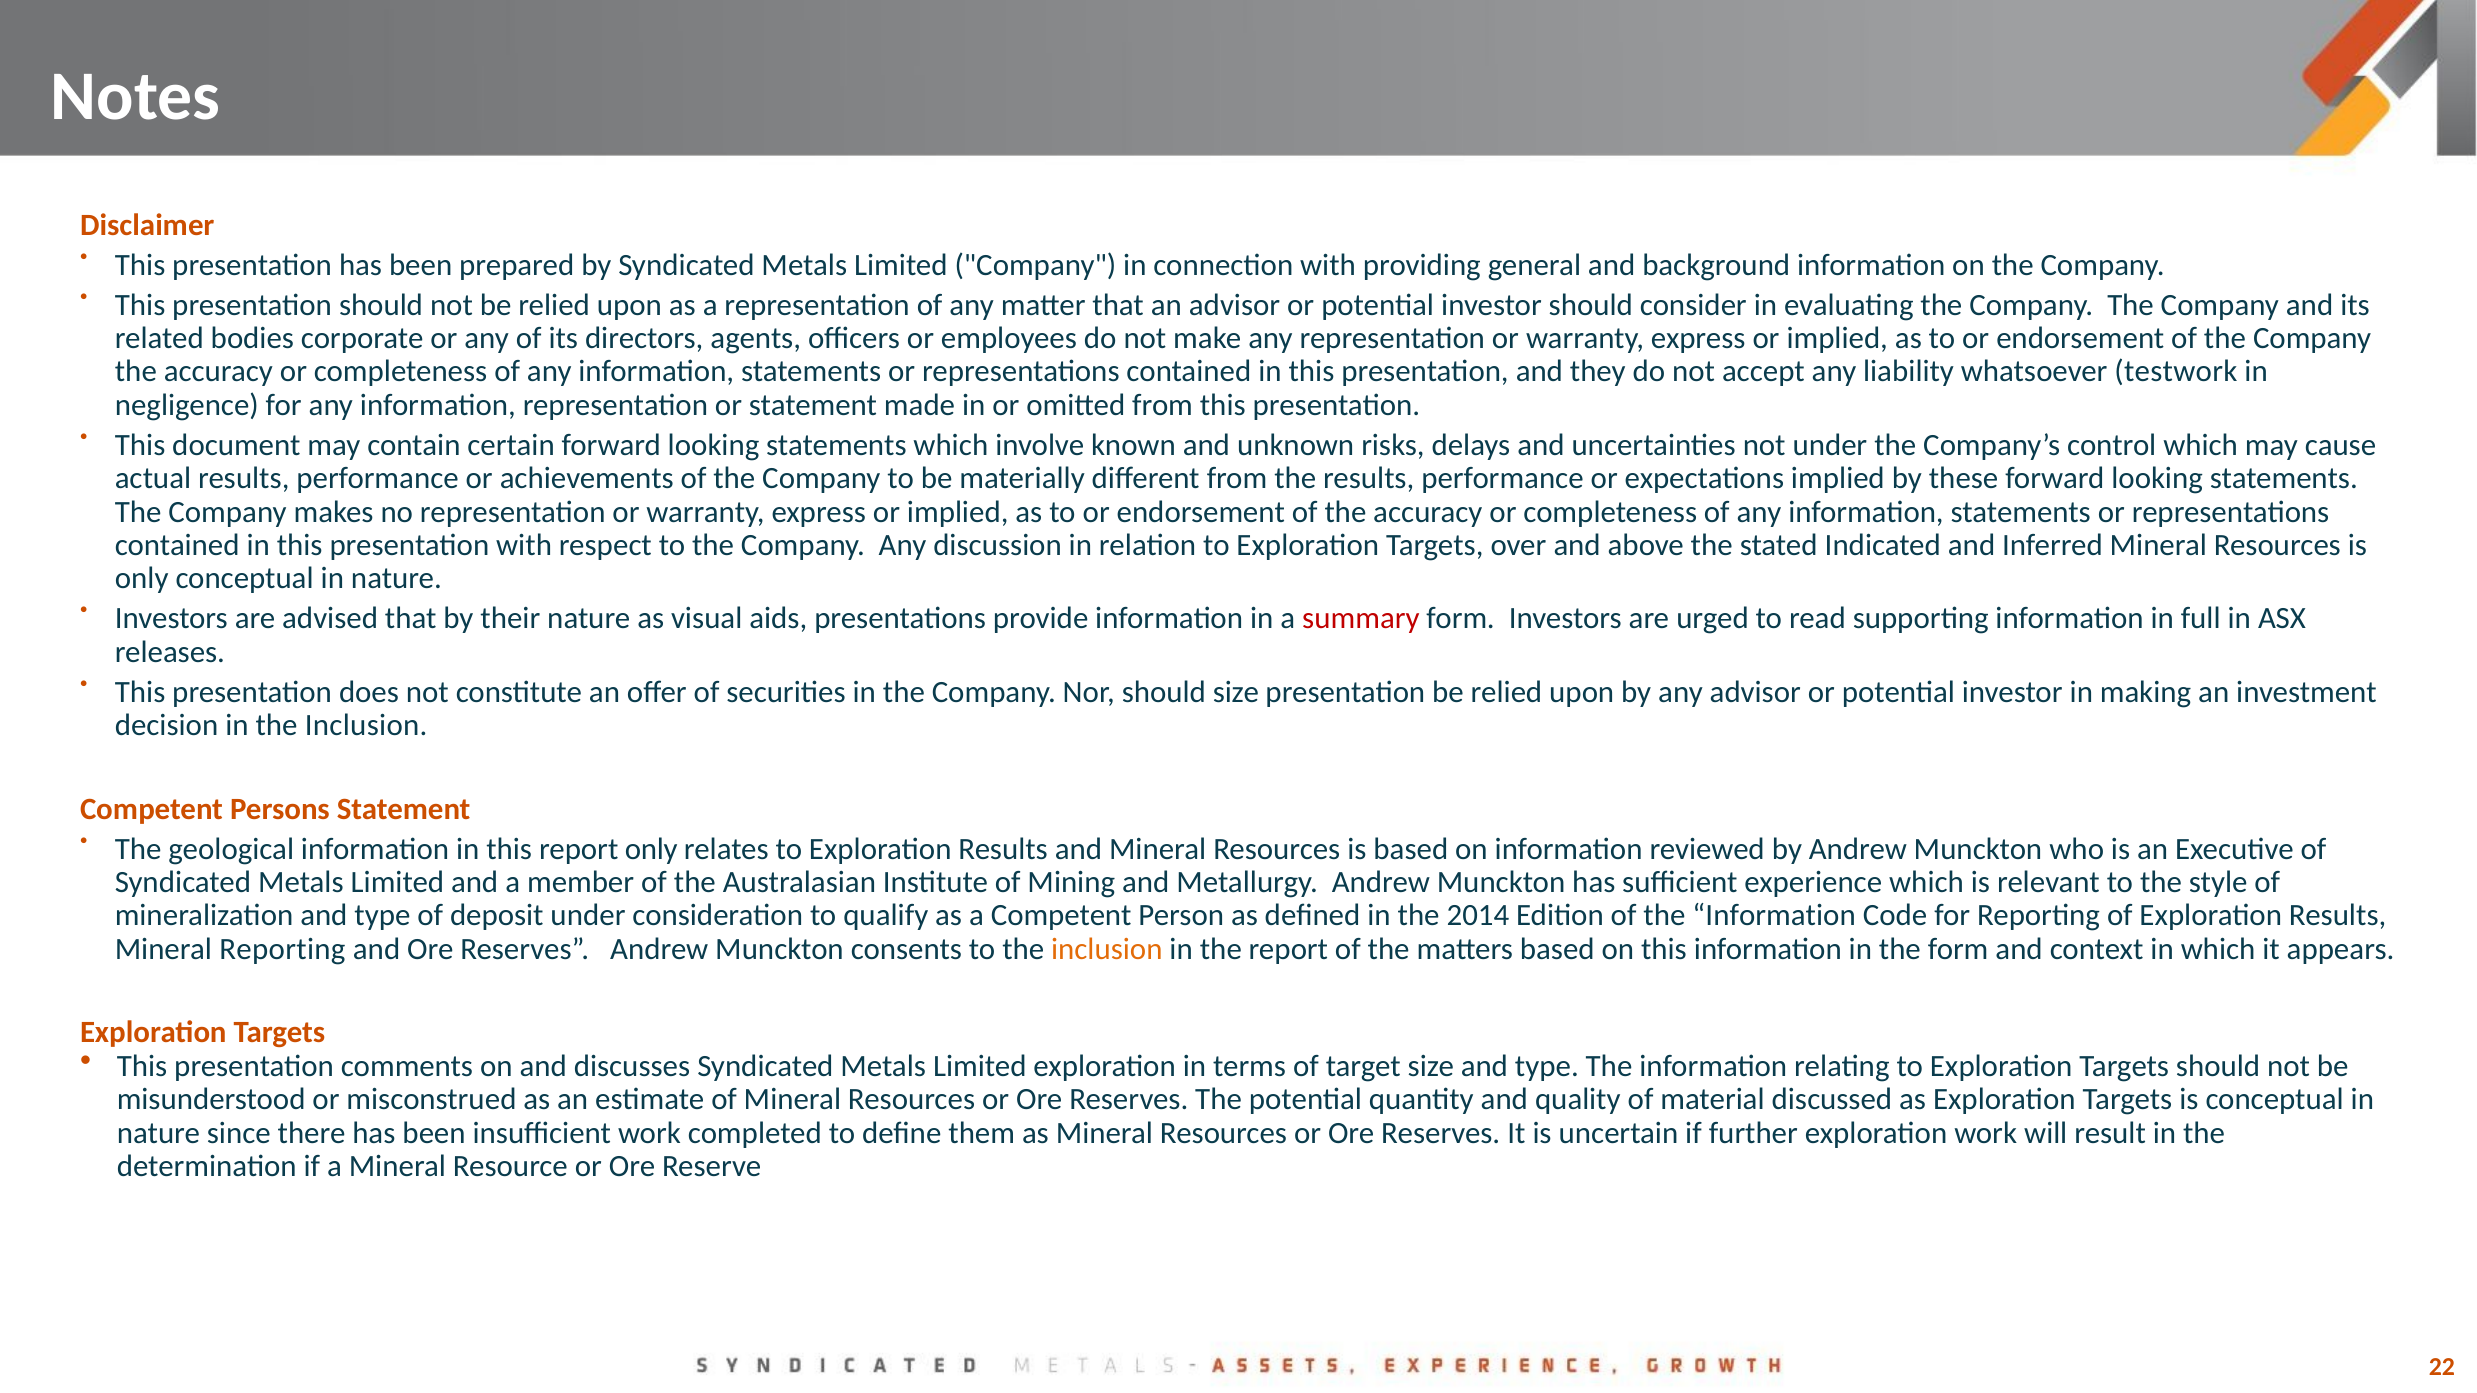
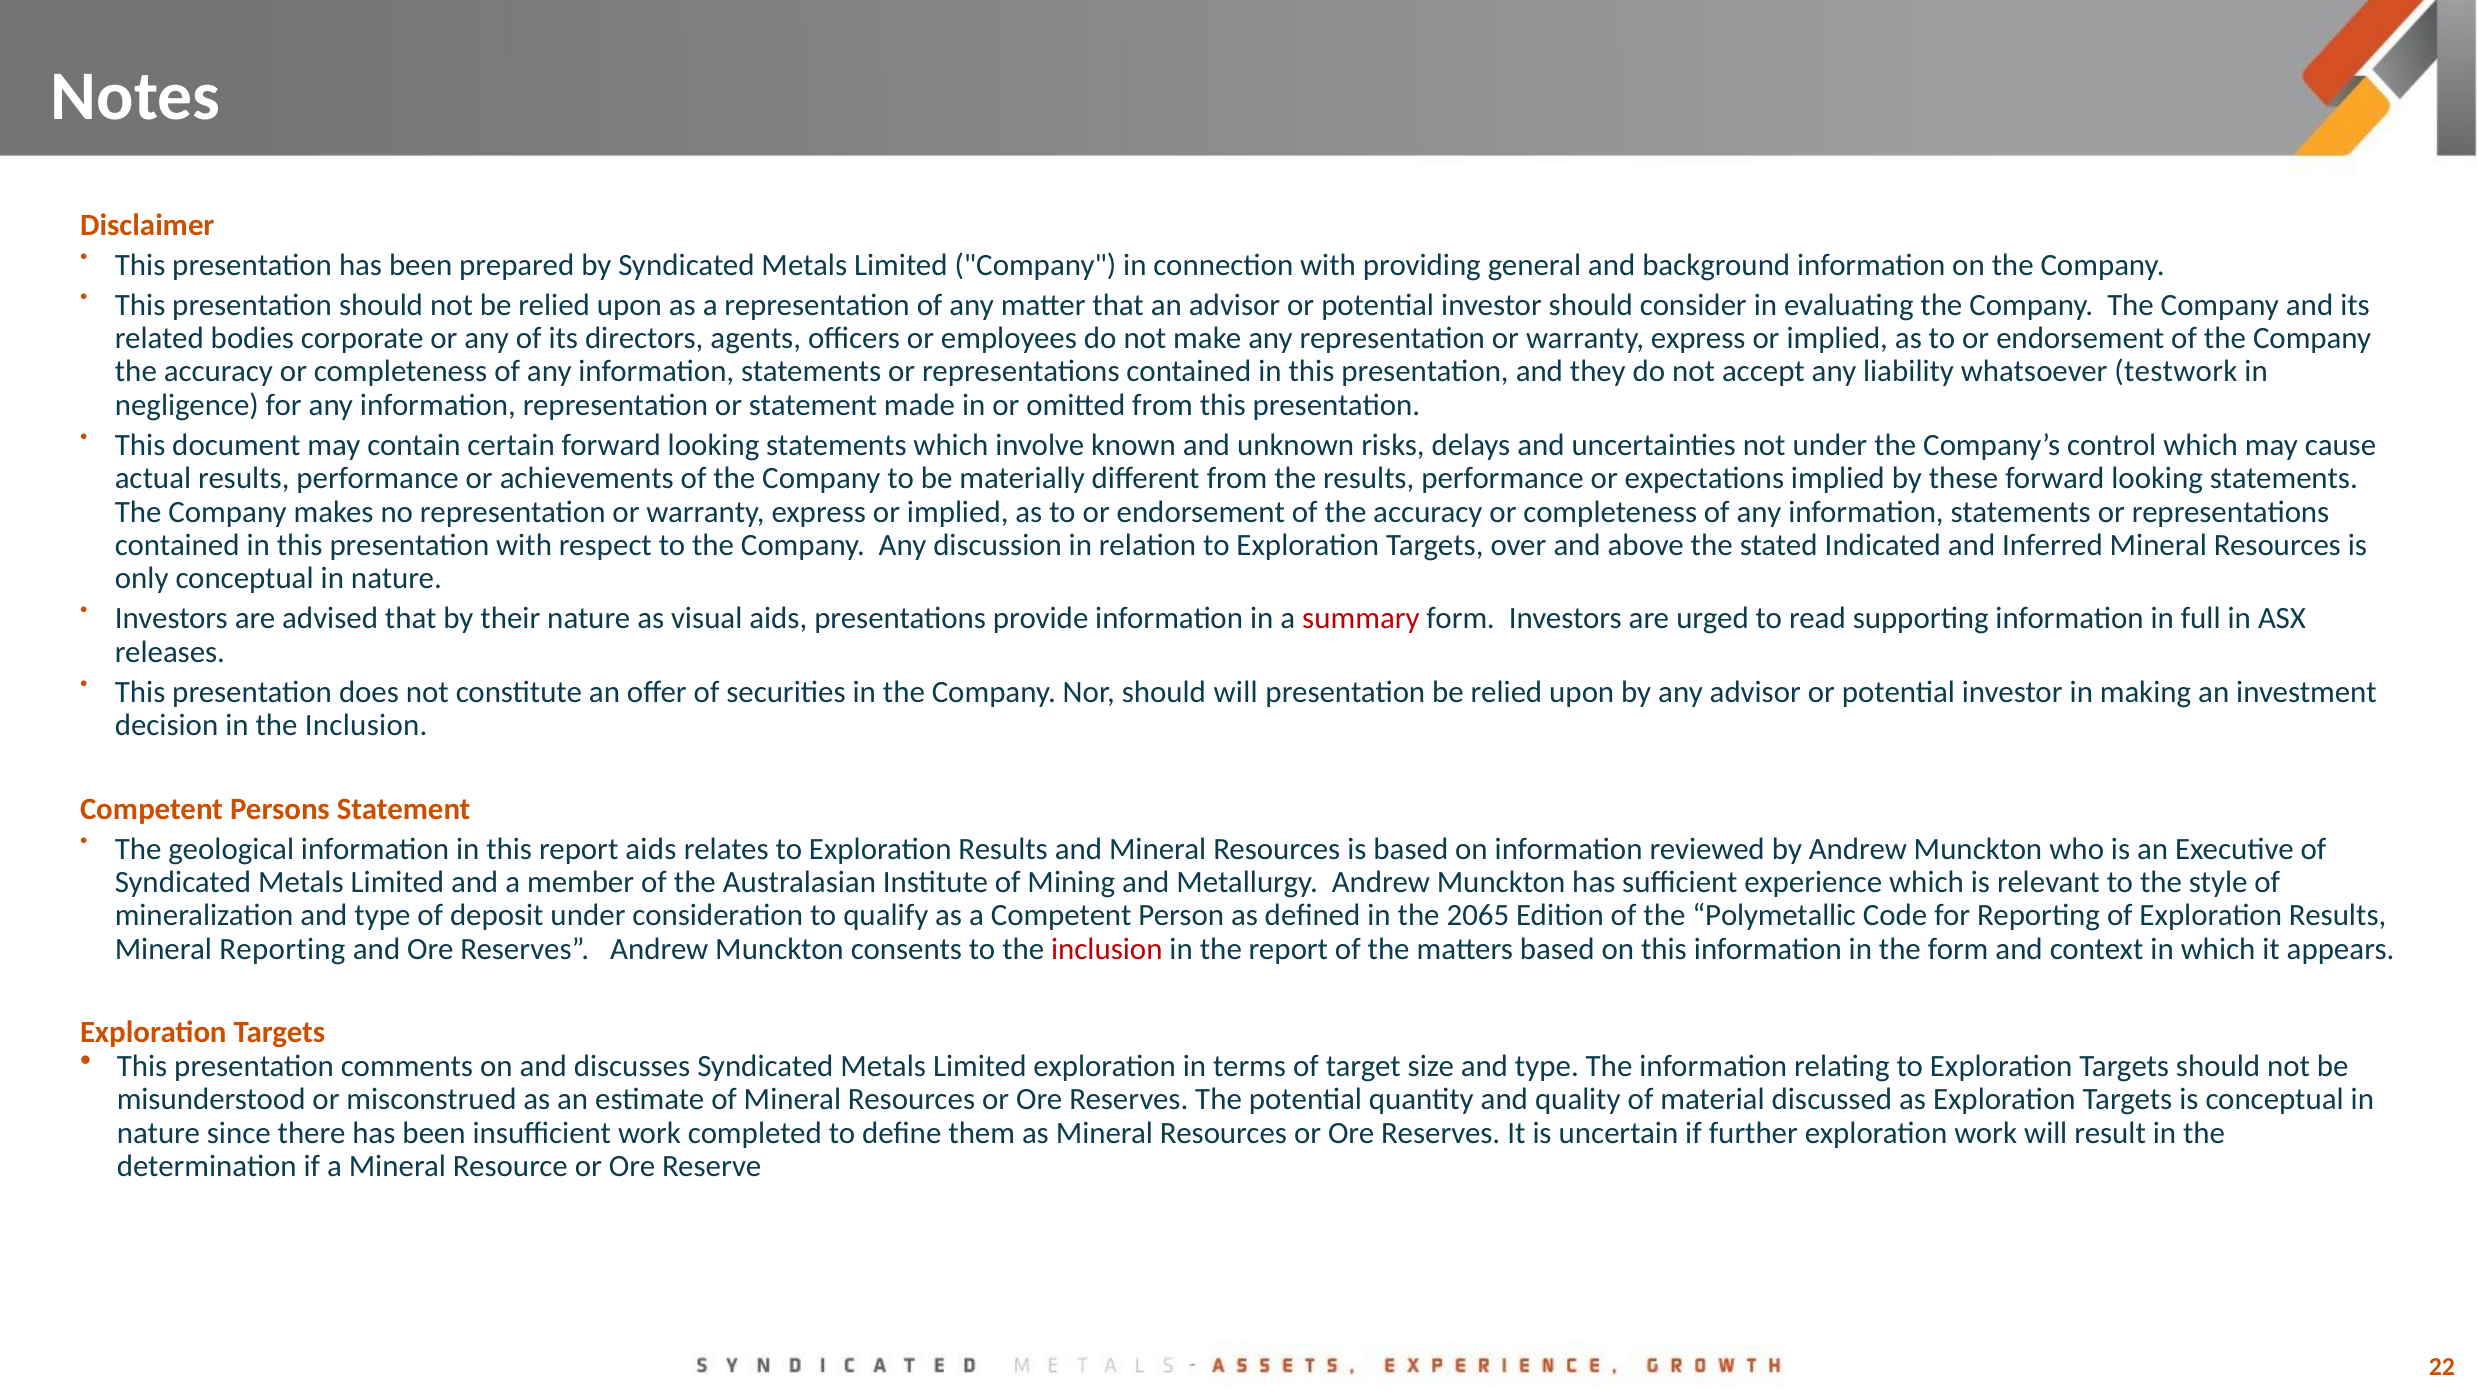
should size: size -> will
report only: only -> aids
2014: 2014 -> 2065
of the Information: Information -> Polymetallic
inclusion at (1107, 949) colour: orange -> red
